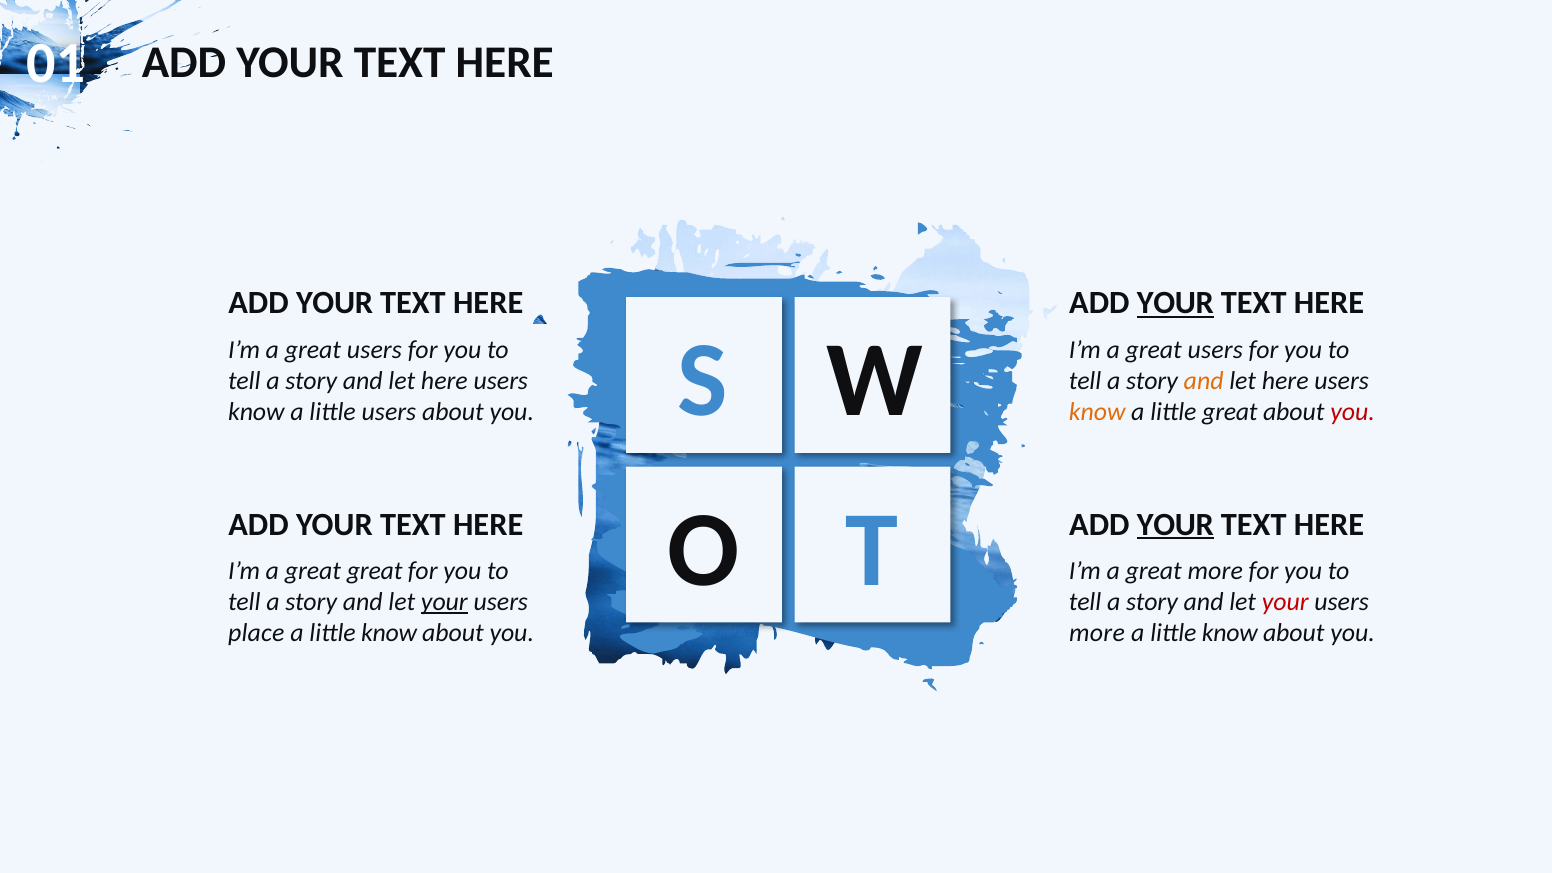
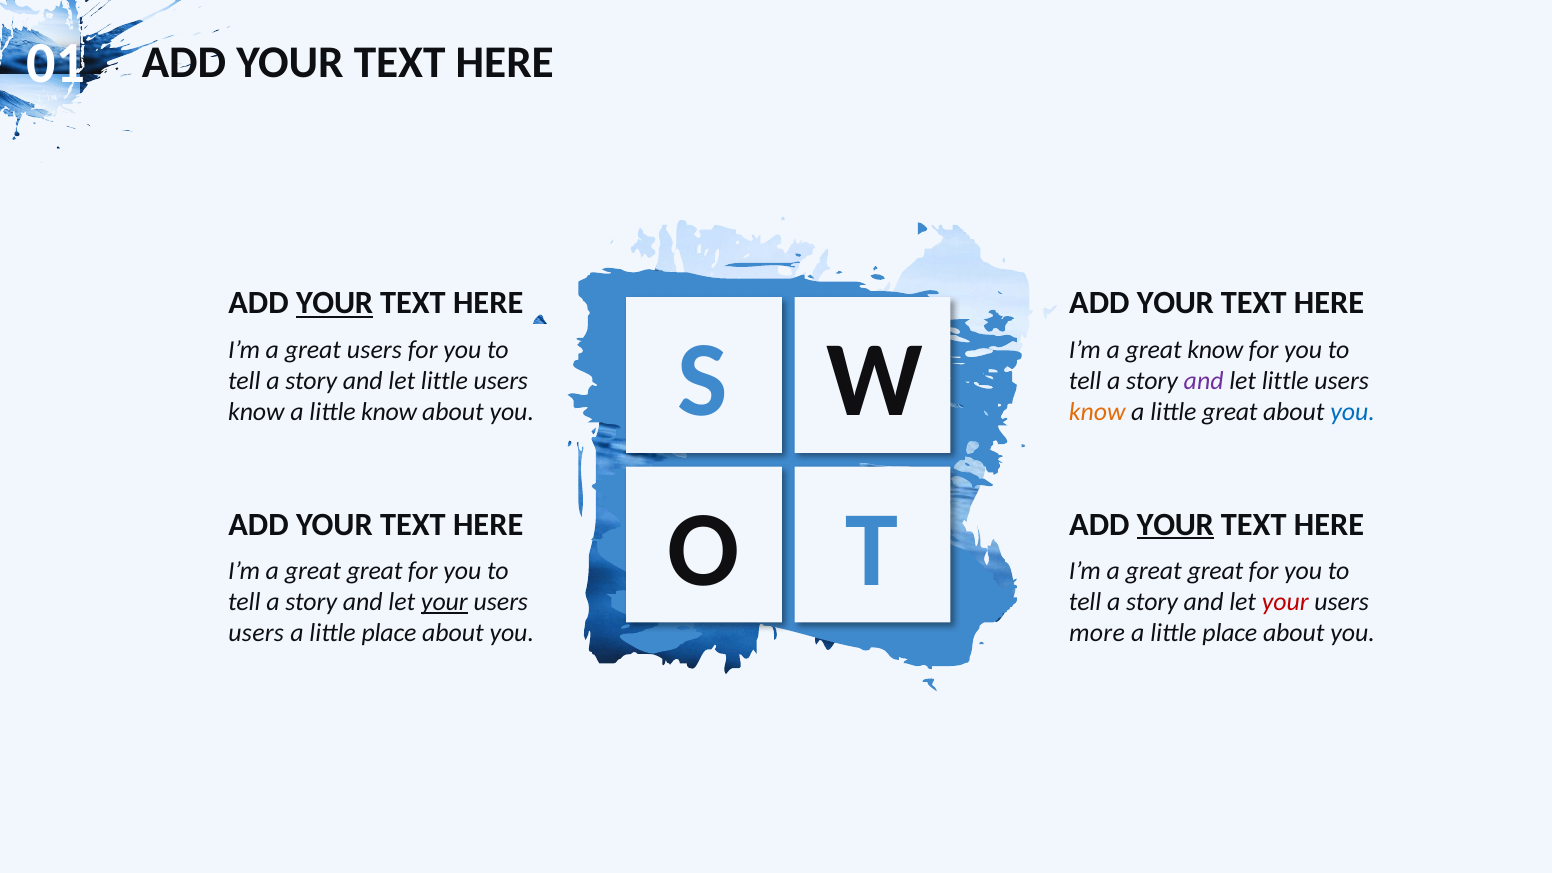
YOUR at (335, 303) underline: none -> present
YOUR at (1175, 303) underline: present -> none
users at (1215, 350): users -> know
here at (444, 381): here -> little
and at (1204, 381) colour: orange -> purple
here at (1285, 381): here -> little
little users: users -> know
you at (1353, 412) colour: red -> blue
more at (1215, 571): more -> great
place at (256, 633): place -> users
know at (389, 633): know -> place
know at (1230, 633): know -> place
